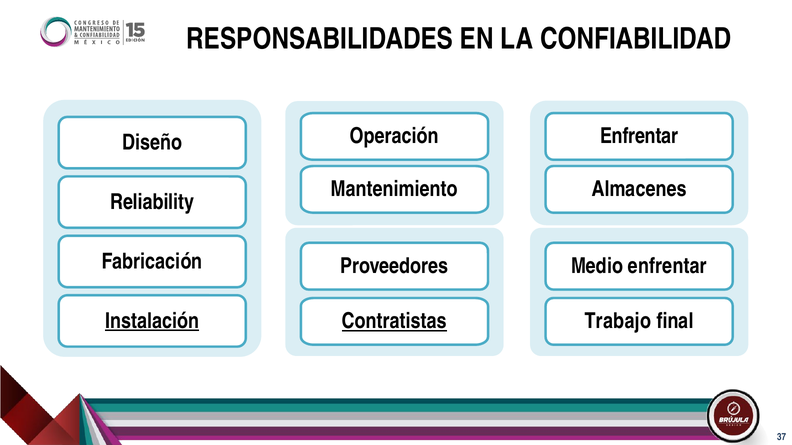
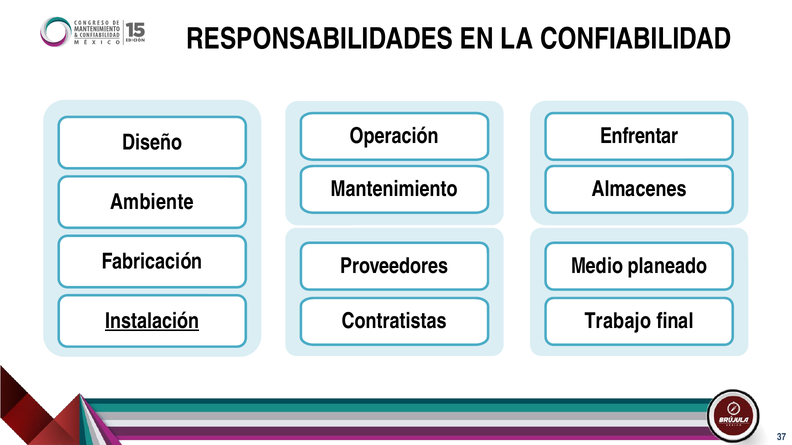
Reliability: Reliability -> Ambiente
Medio enfrentar: enfrentar -> planeado
Contratistas underline: present -> none
